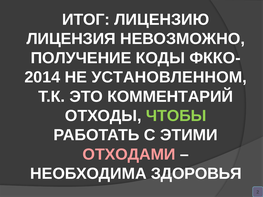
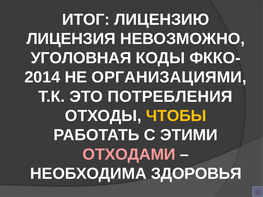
ПОЛУЧЕНИЕ: ПОЛУЧЕНИЕ -> УГОЛОВНАЯ
УСТАНОВЛЕННОМ: УСТАНОВЛЕННОМ -> ОРГАНИЗАЦИЯМИ
КОММЕНТАРИЙ: КОММЕНТАРИЙ -> ПОТРЕБЛЕНИЯ
ЧТОБЫ colour: light green -> yellow
